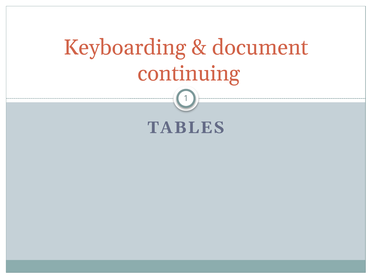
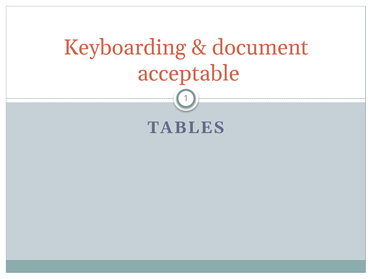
continuing: continuing -> acceptable
